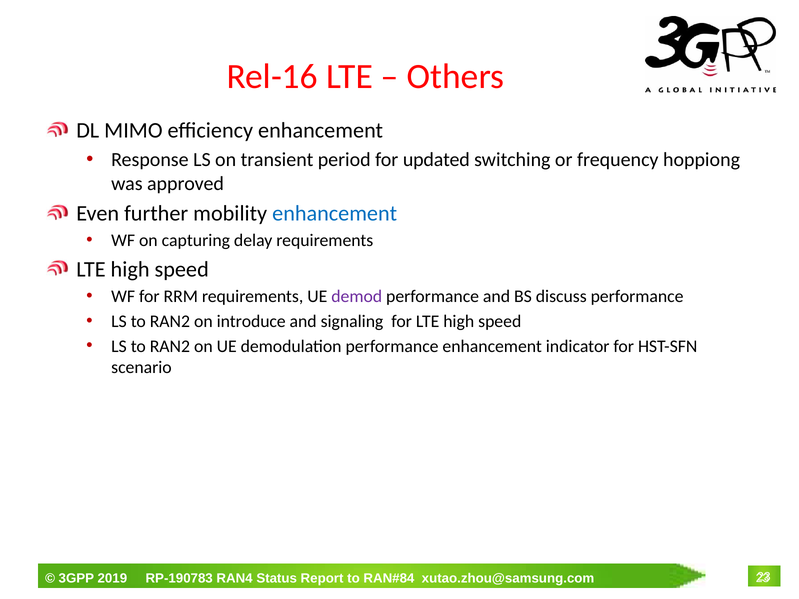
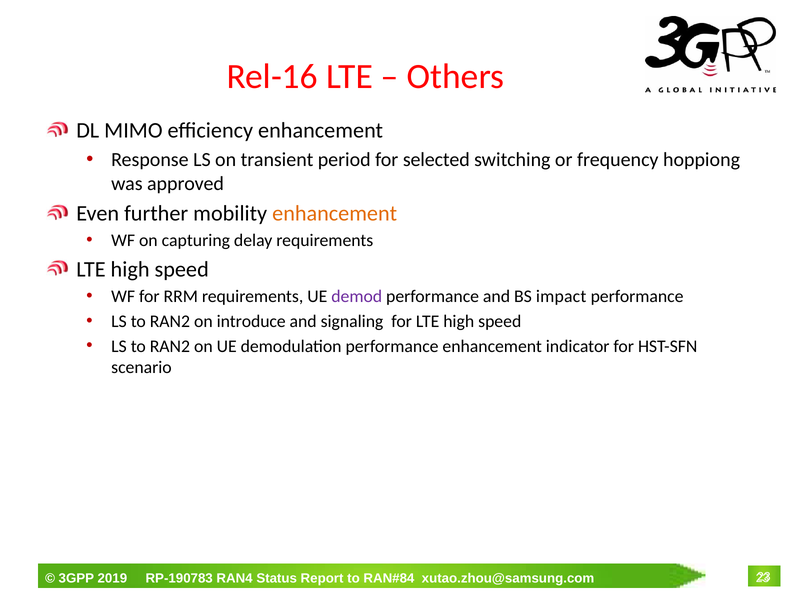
updated: updated -> selected
enhancement at (335, 213) colour: blue -> orange
discuss: discuss -> impact
